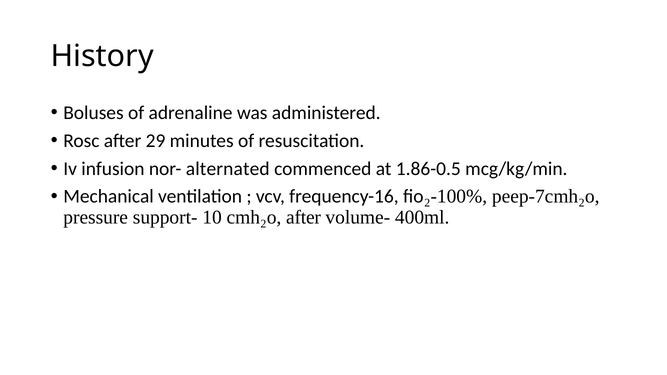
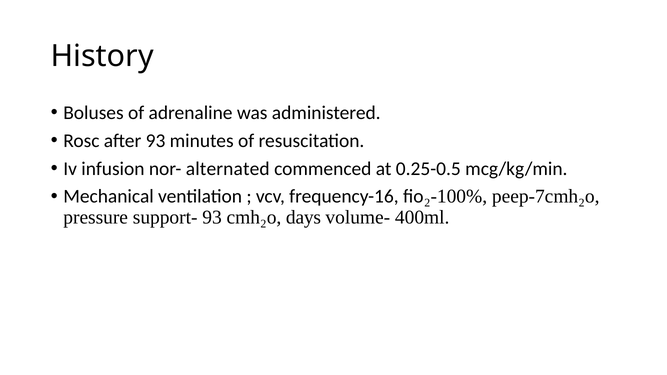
after 29: 29 -> 93
1.86-0.5: 1.86-0.5 -> 0.25-0.5
support- 10: 10 -> 93
cmh₂o after: after -> days
